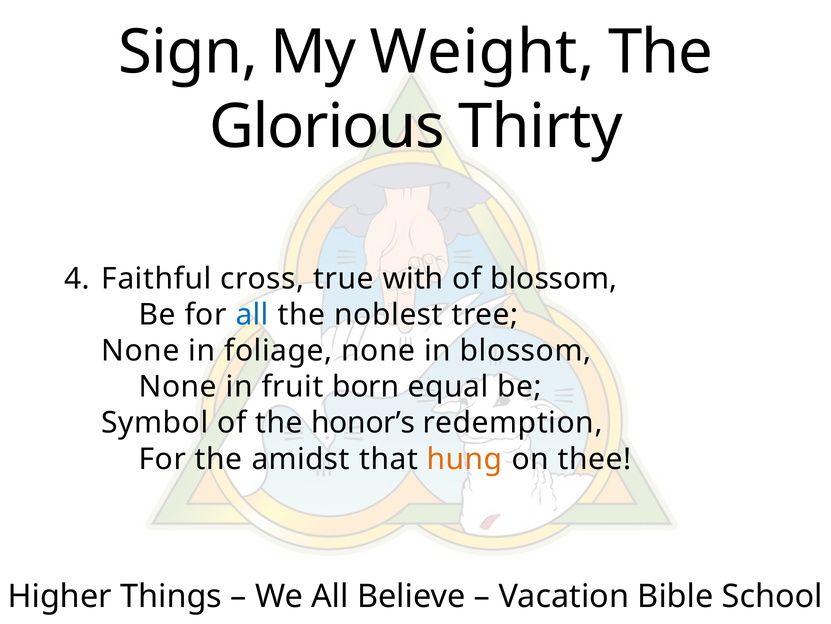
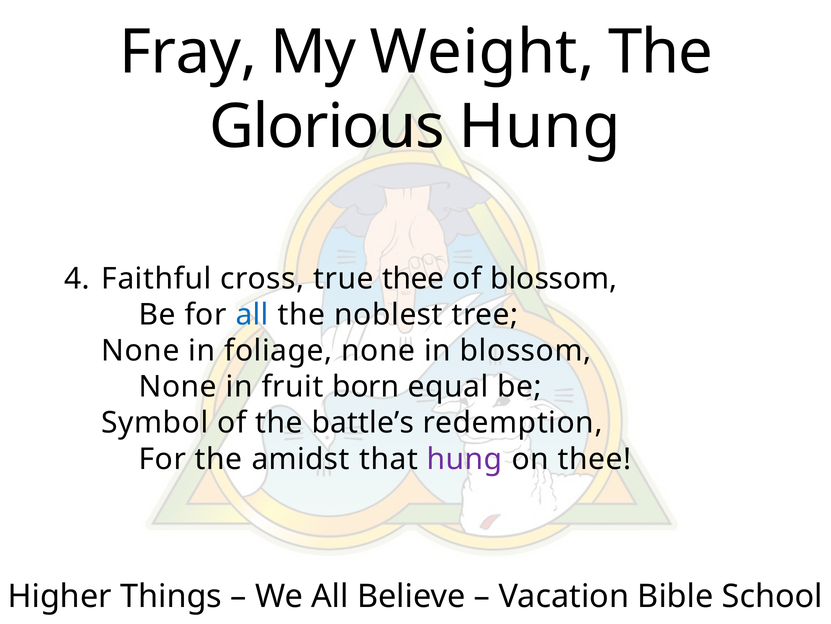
Sign: Sign -> Fray
Glorious Thirty: Thirty -> Hung
true with: with -> thee
honor’s: honor’s -> battle’s
hung at (465, 459) colour: orange -> purple
